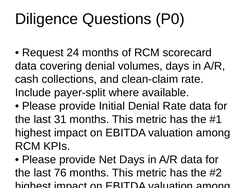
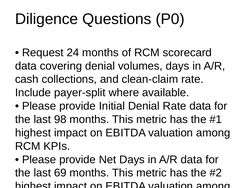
31: 31 -> 98
76: 76 -> 69
